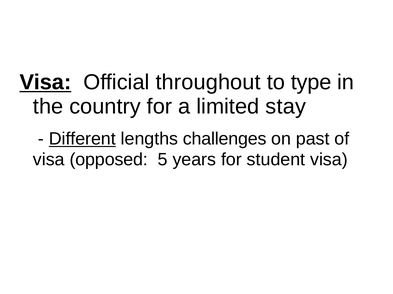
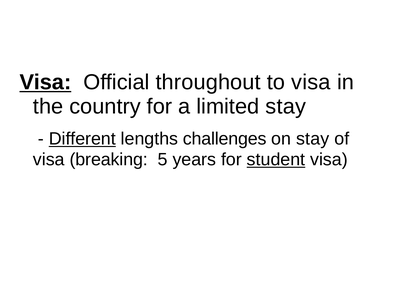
to type: type -> visa
on past: past -> stay
opposed: opposed -> breaking
student underline: none -> present
